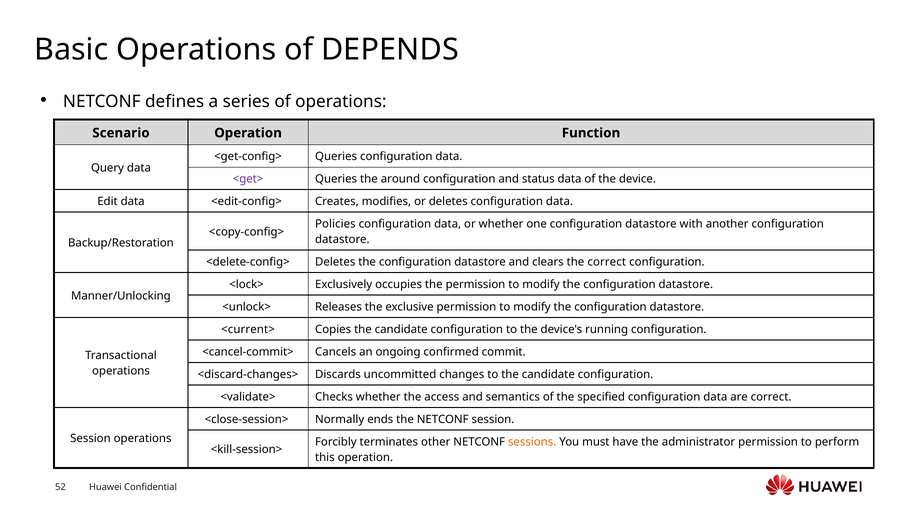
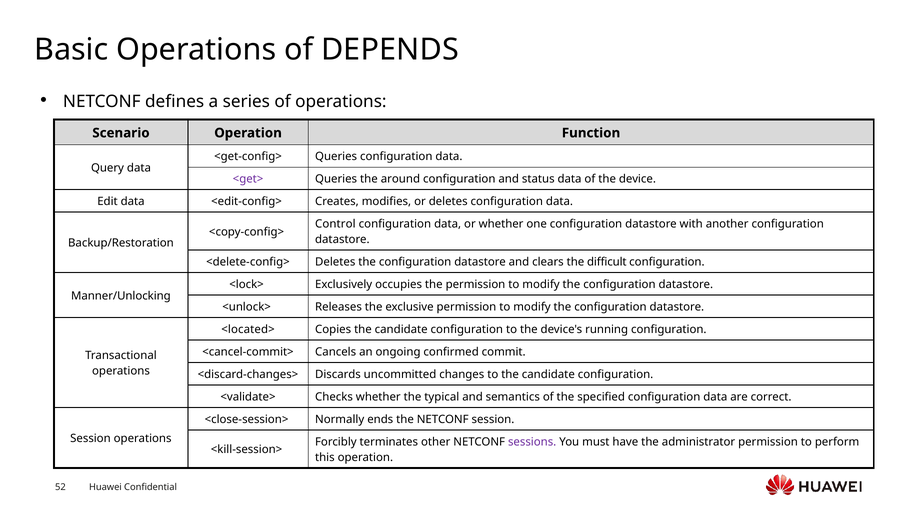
Policies: Policies -> Control
the correct: correct -> difficult
<current>: <current> -> <located>
access: access -> typical
sessions colour: orange -> purple
